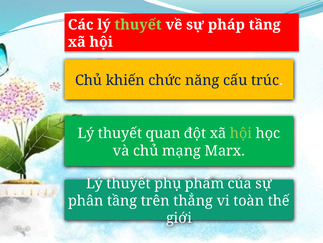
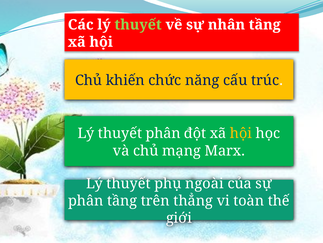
pháp: pháp -> nhân
thuyết quan: quan -> phân
hội at (241, 133) colour: light green -> yellow
phẩm: phẩm -> ngoài
